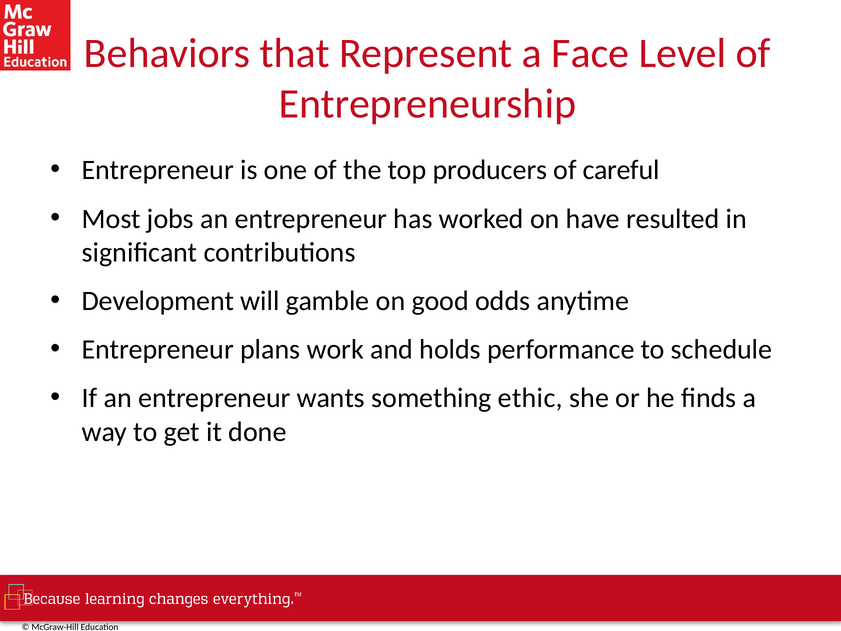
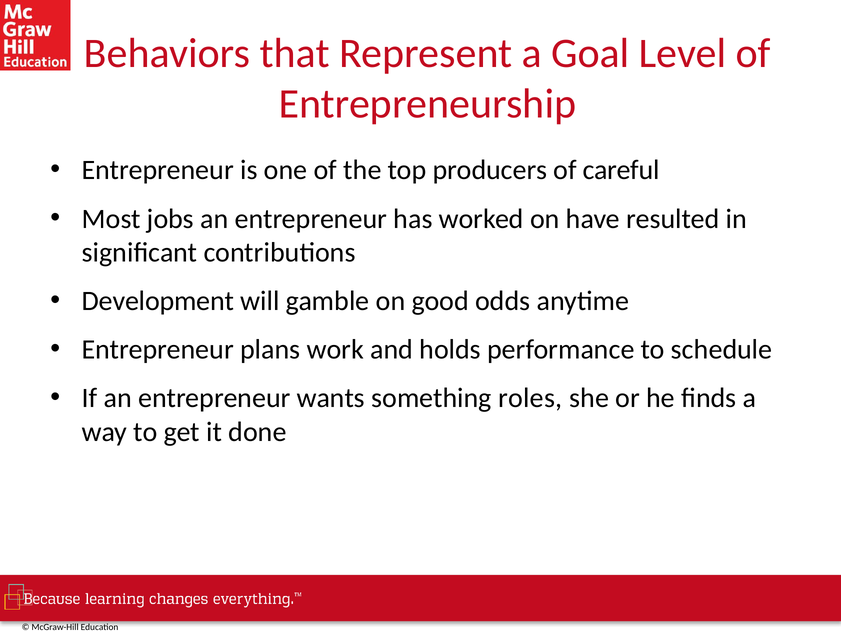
Face: Face -> Goal
ethic: ethic -> roles
